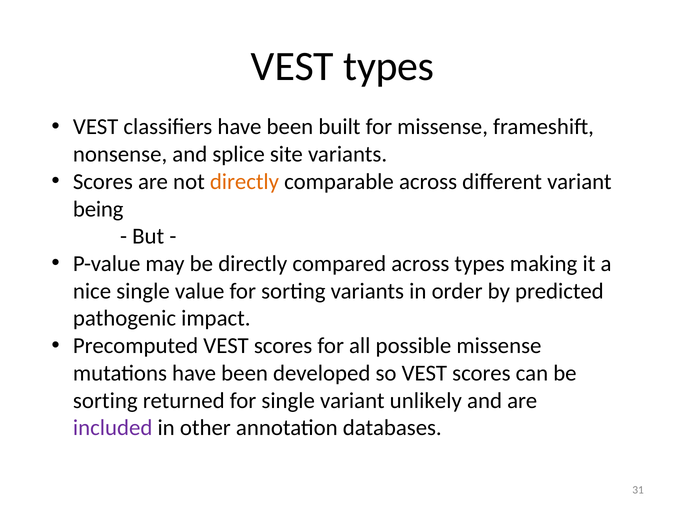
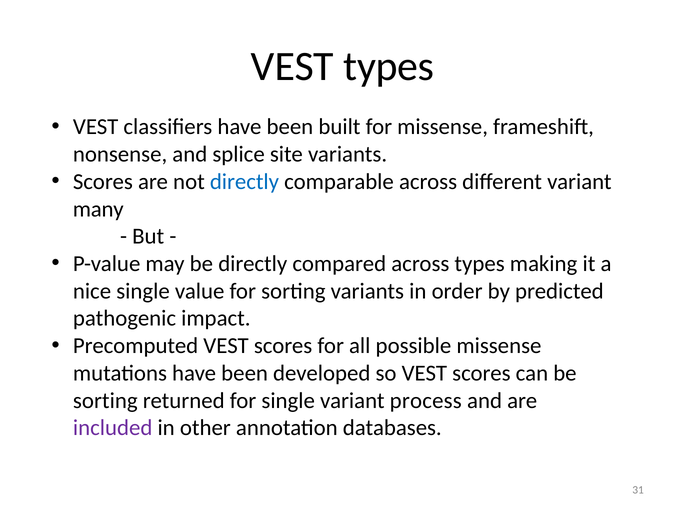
directly at (244, 182) colour: orange -> blue
being: being -> many
unlikely: unlikely -> process
